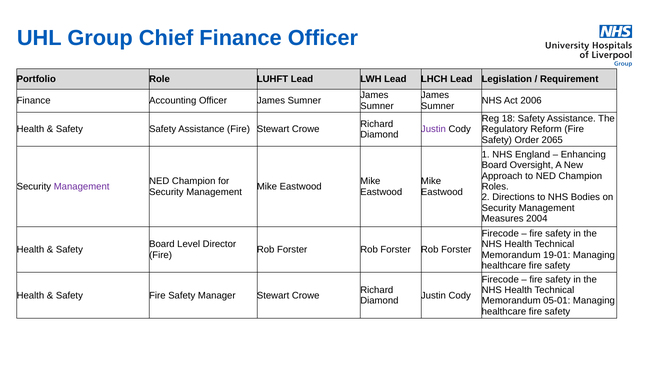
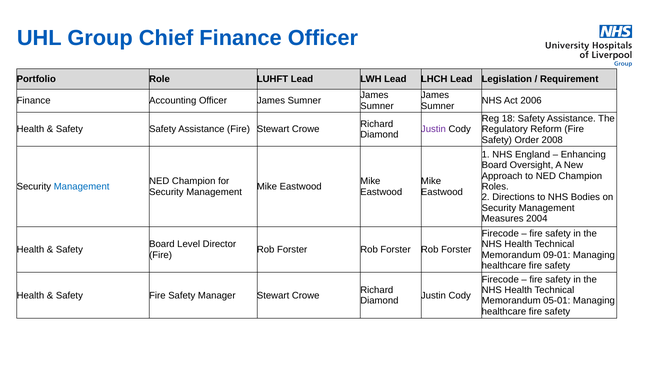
2065: 2065 -> 2008
Management at (82, 187) colour: purple -> blue
19-01: 19-01 -> 09-01
